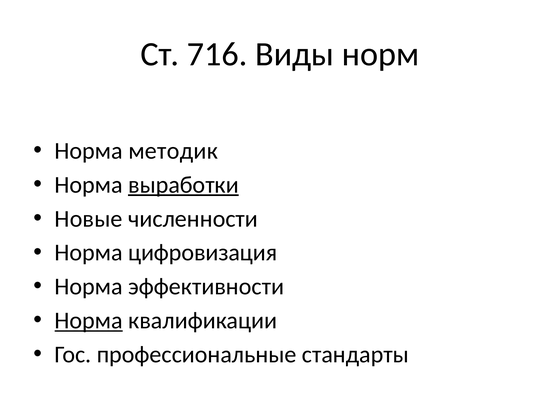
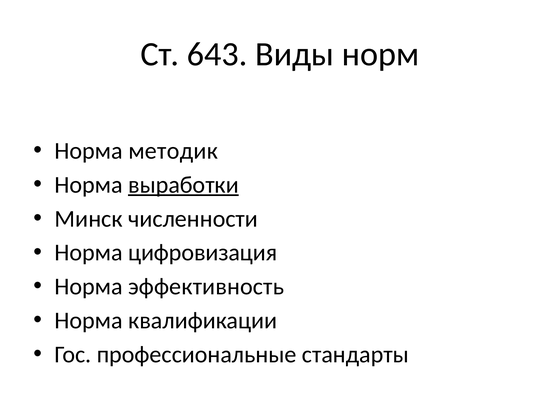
716: 716 -> 643
Новые: Новые -> Минск
эффективности: эффективности -> эффективность
Норма at (89, 321) underline: present -> none
